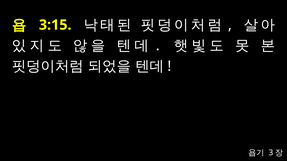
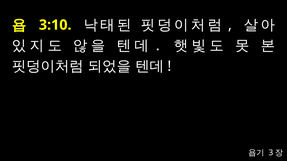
3:15: 3:15 -> 3:10
